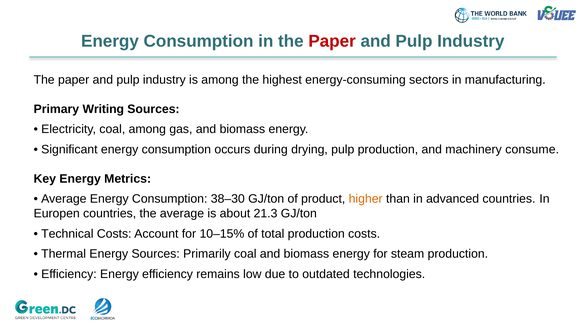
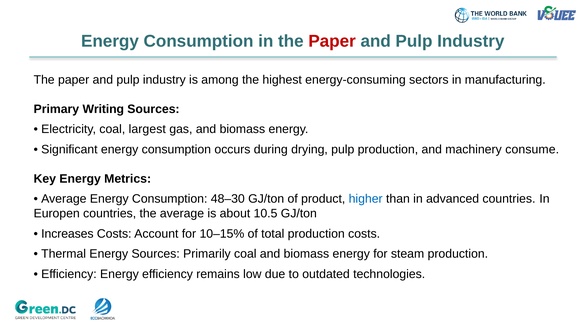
coal among: among -> largest
38–30: 38–30 -> 48–30
higher colour: orange -> blue
21.3: 21.3 -> 10.5
Technical: Technical -> Increases
